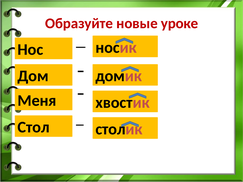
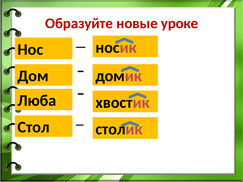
Меня: Меня -> Люба
